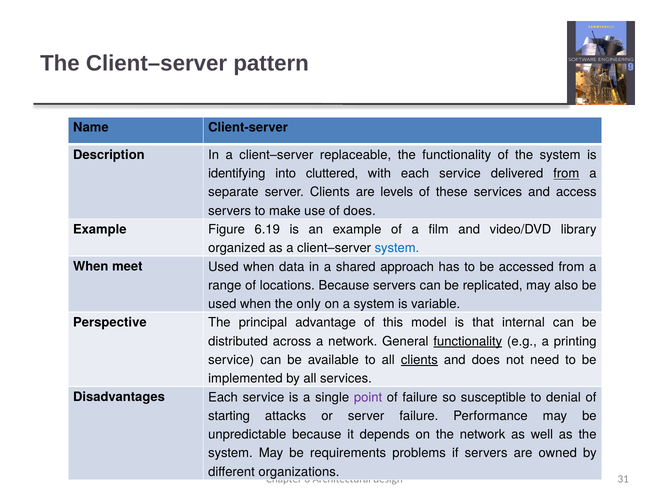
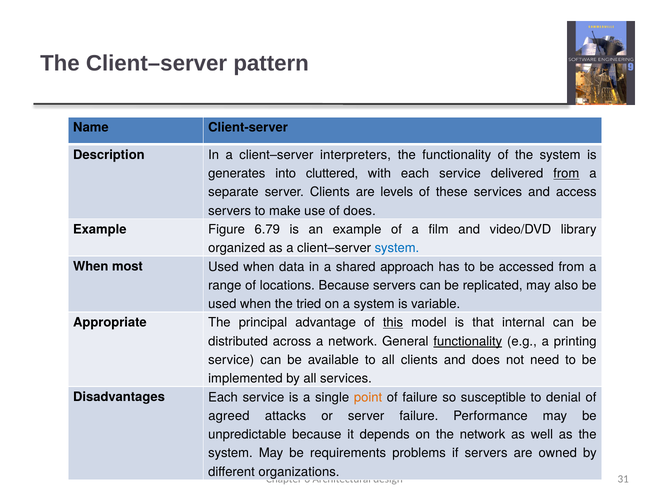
replaceable: replaceable -> interpreters
identifying: identifying -> generates
6.19: 6.19 -> 6.79
meet: meet -> most
only: only -> tried
Perspective: Perspective -> Appropriate
this underline: none -> present
clients at (419, 360) underline: present -> none
point colour: purple -> orange
starting: starting -> agreed
